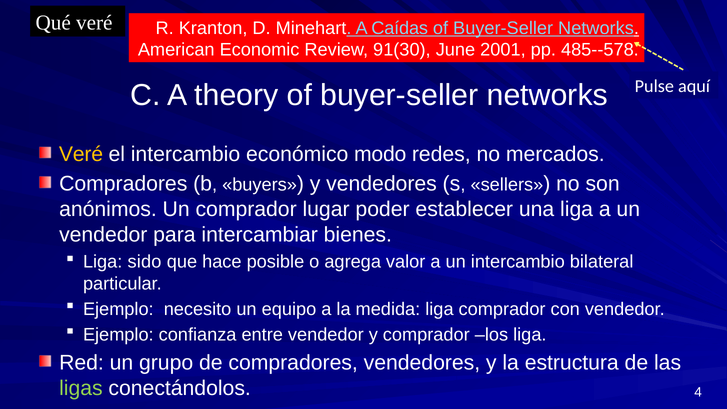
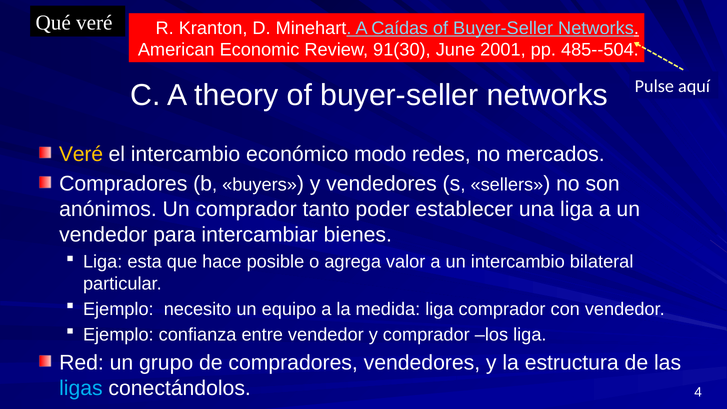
485--578: 485--578 -> 485--504
lugar: lugar -> tanto
sido: sido -> esta
ligas colour: light green -> light blue
